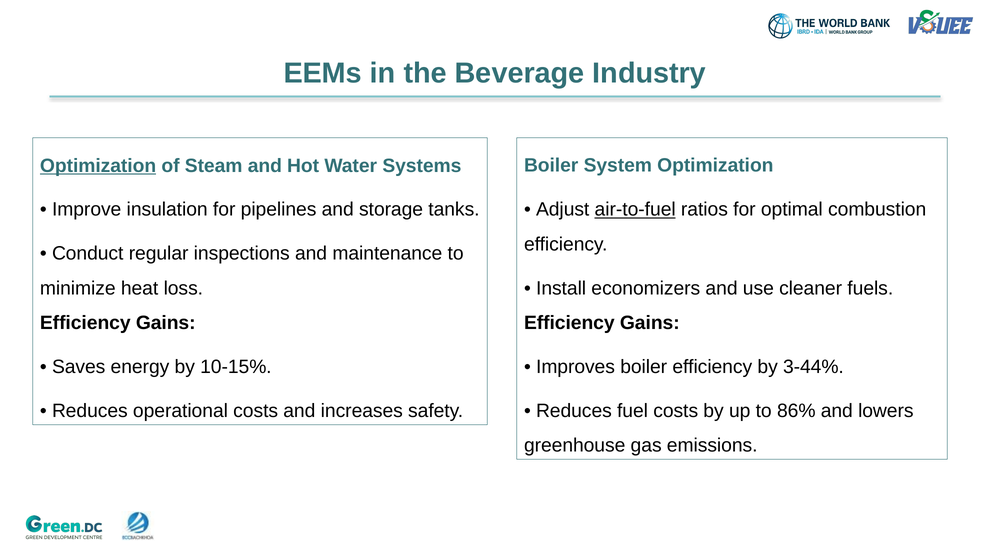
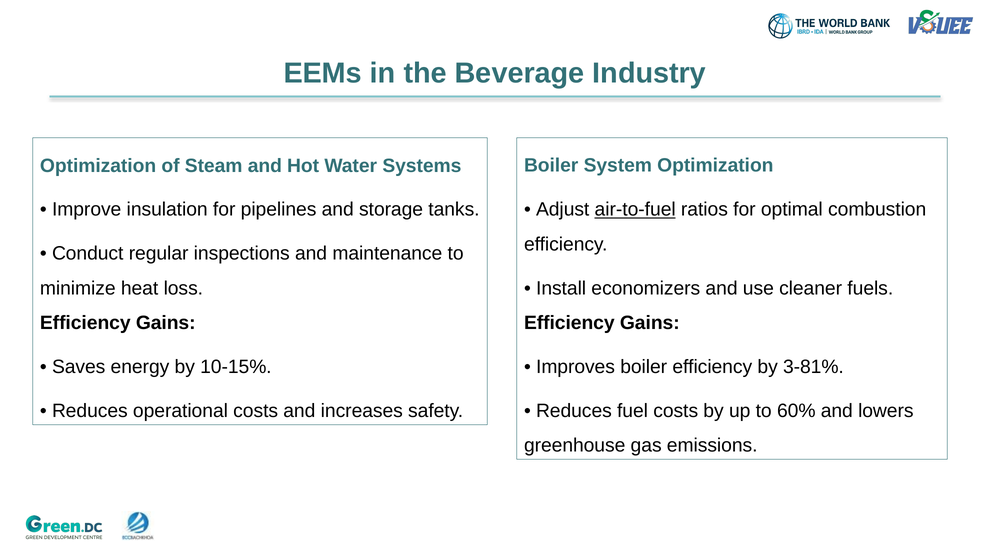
Optimization at (98, 166) underline: present -> none
3-44%: 3-44% -> 3-81%
86%: 86% -> 60%
